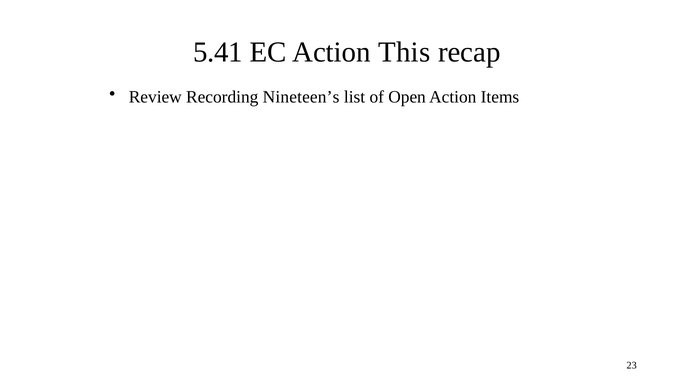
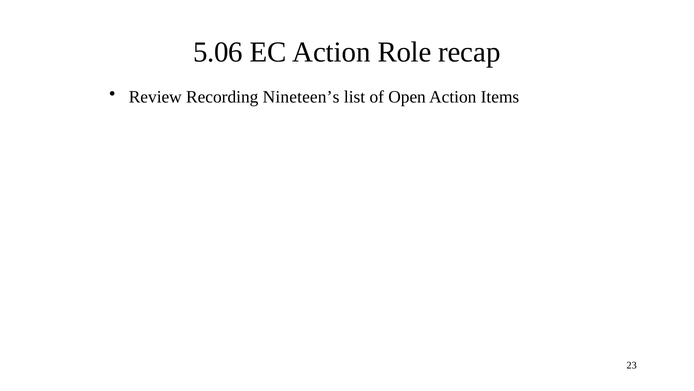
5.41: 5.41 -> 5.06
This: This -> Role
